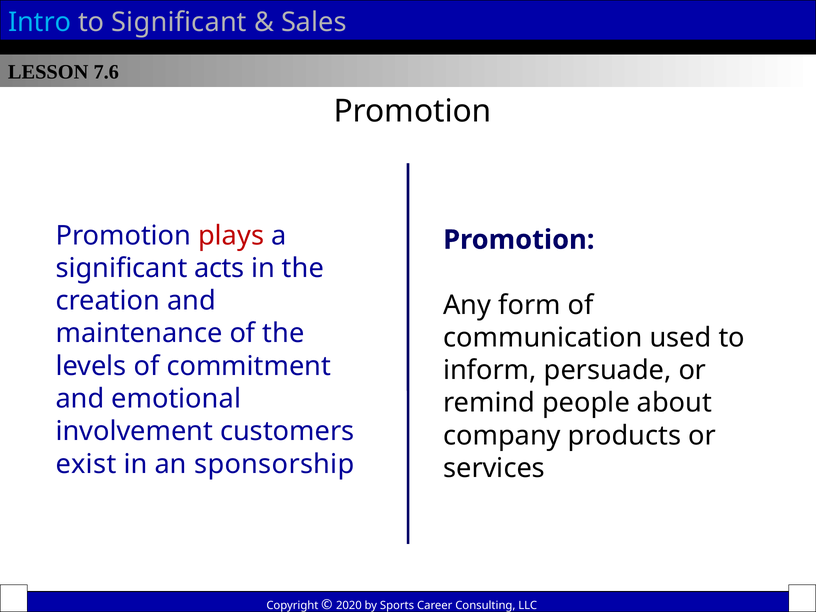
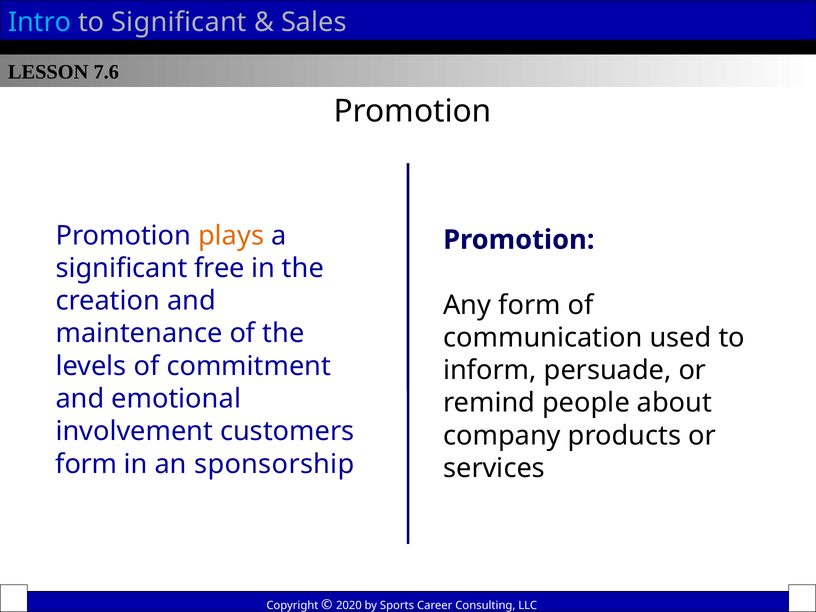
plays colour: red -> orange
acts: acts -> free
exist at (86, 464): exist -> form
